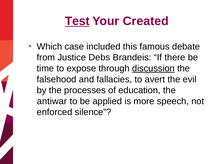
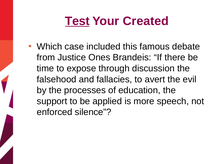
Debs: Debs -> Ones
discussion underline: present -> none
antiwar: antiwar -> support
